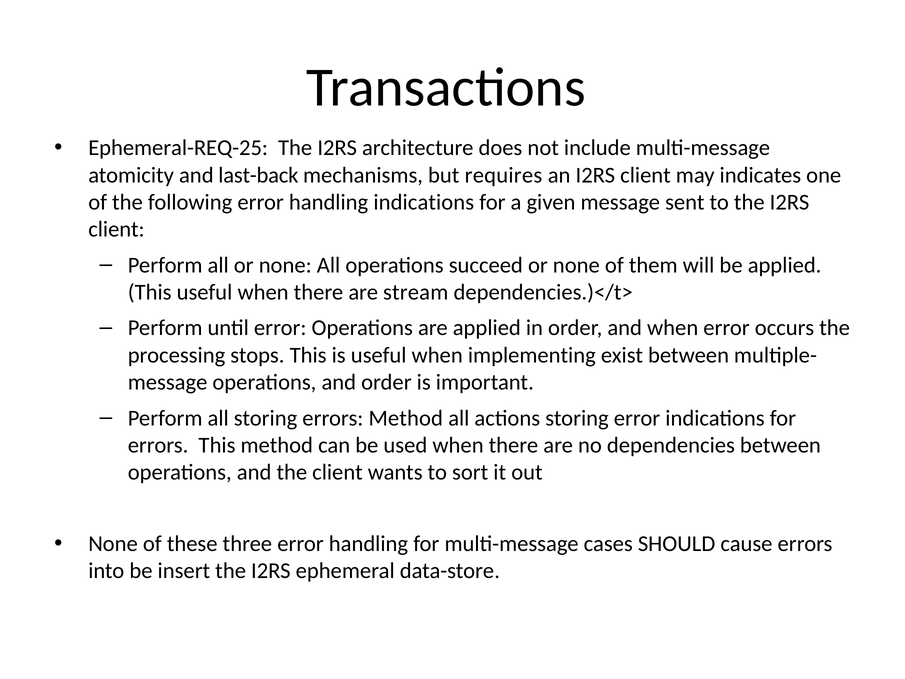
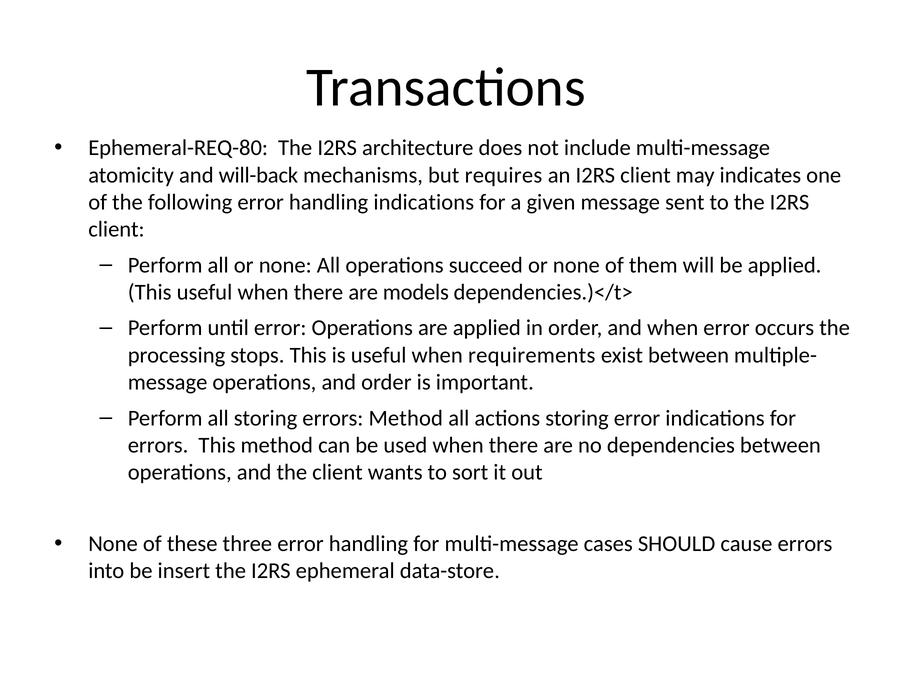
Ephemeral-REQ-25: Ephemeral-REQ-25 -> Ephemeral-REQ-80
last-back: last-back -> will-back
stream: stream -> models
implementing: implementing -> requirements
